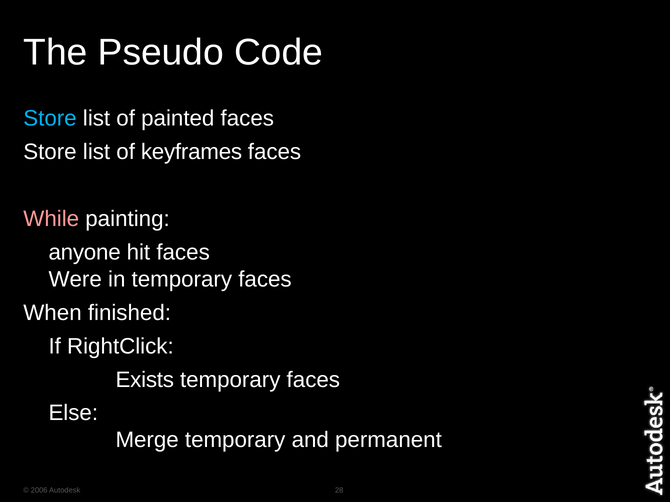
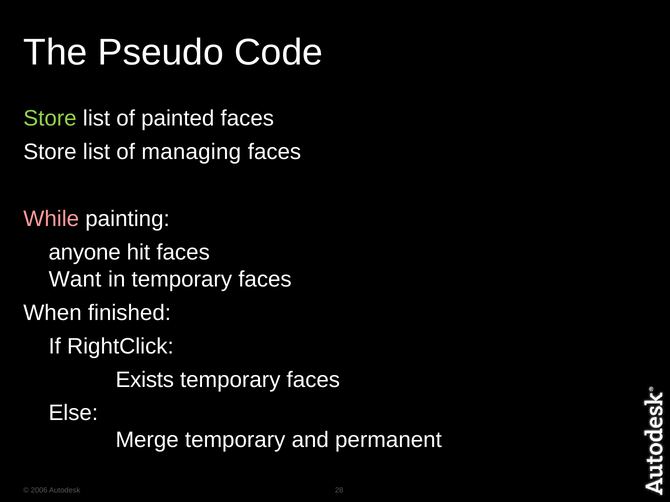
Store at (50, 119) colour: light blue -> light green
keyframes: keyframes -> managing
Were: Were -> Want
